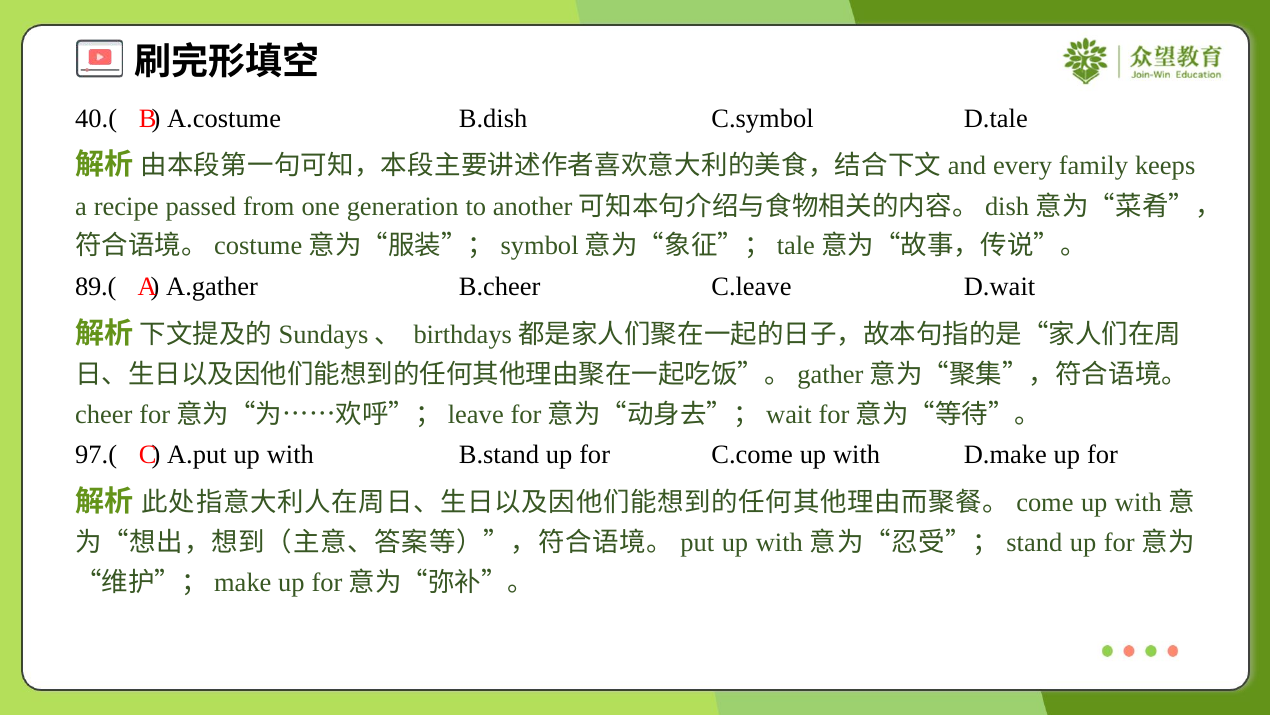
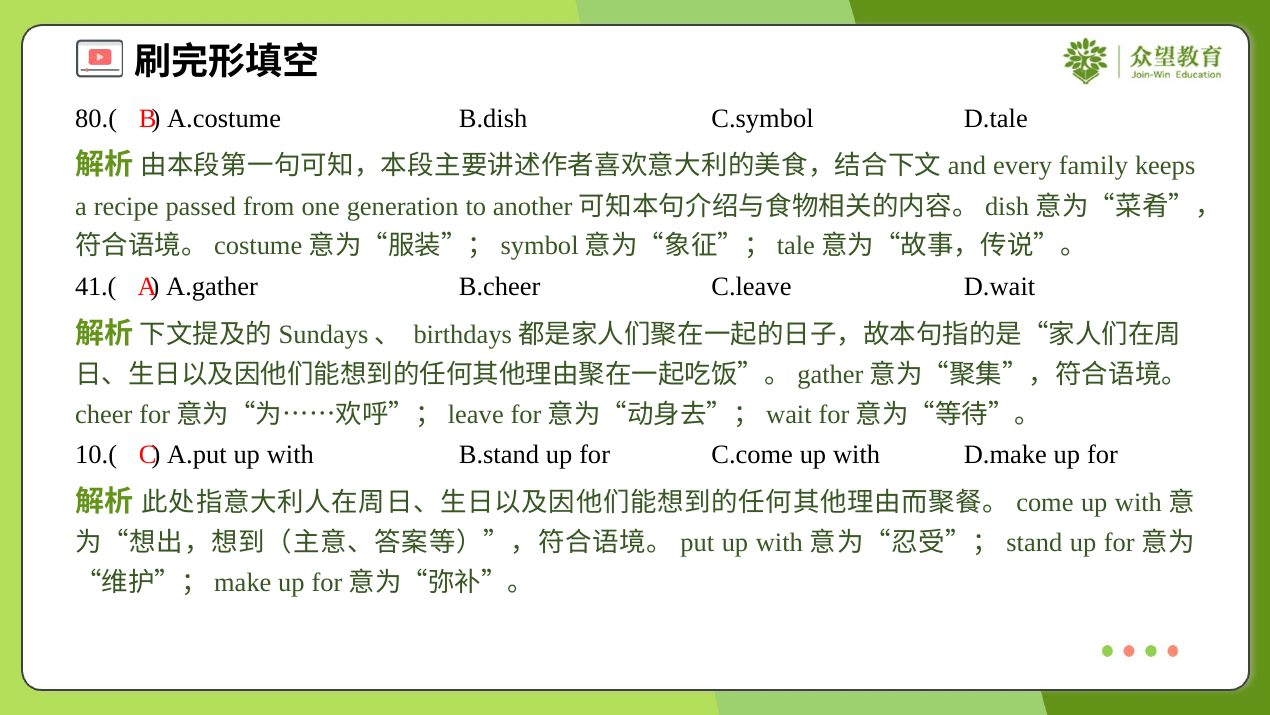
40.(: 40.( -> 80.(
89.(: 89.( -> 41.(
97.(: 97.( -> 10.(
